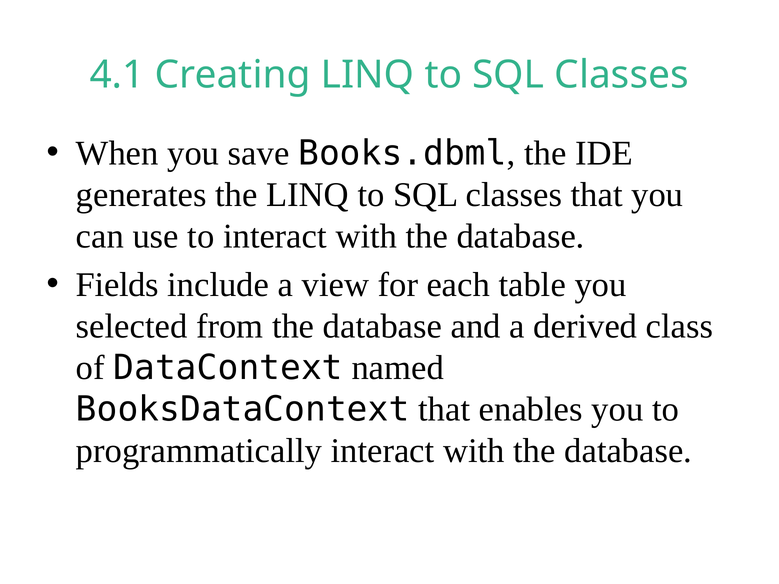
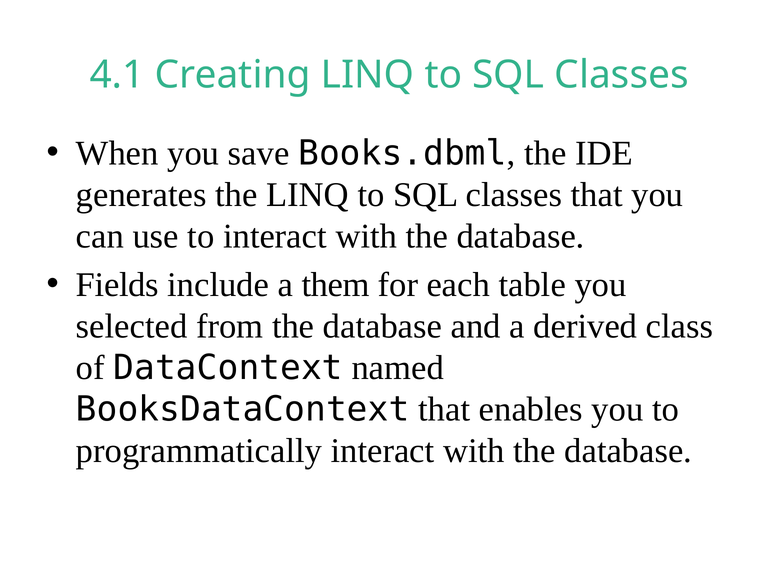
view: view -> them
